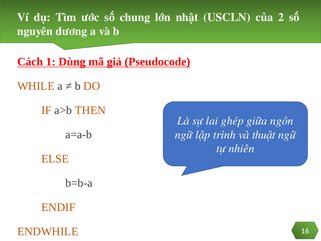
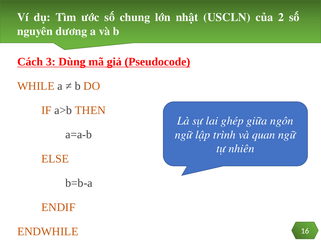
1: 1 -> 3
thuật: thuật -> quan
